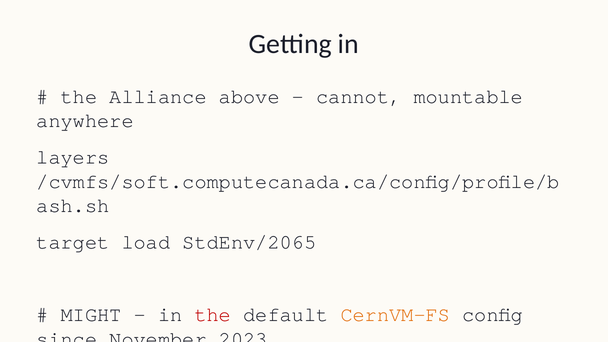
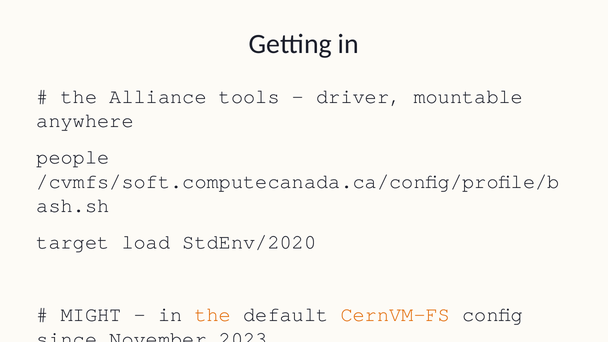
above: above -> tools
cannot: cannot -> driver
layers: layers -> people
StdEnv/2065: StdEnv/2065 -> StdEnv/2020
the at (213, 315) colour: red -> orange
